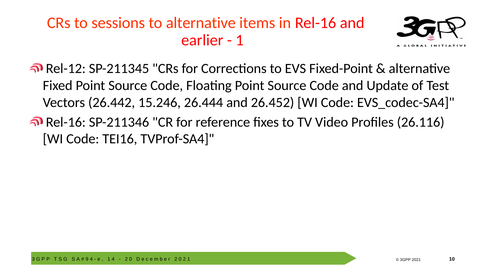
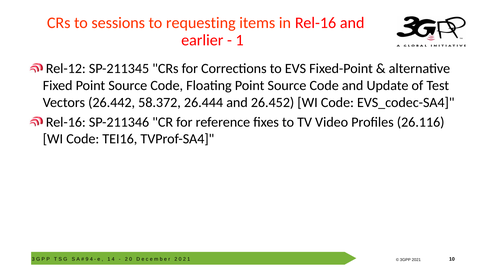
to alternative: alternative -> requesting
15.246: 15.246 -> 58.372
